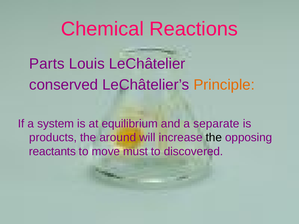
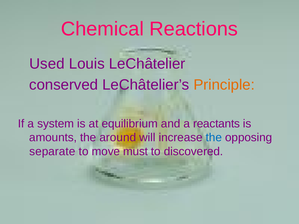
Parts: Parts -> Used
separate: separate -> reactants
products: products -> amounts
the at (214, 138) colour: black -> blue
reactants: reactants -> separate
